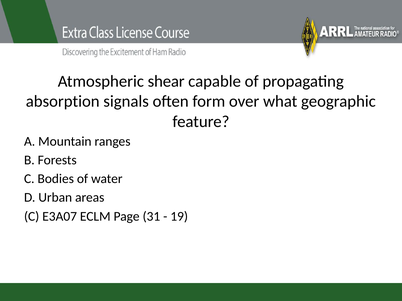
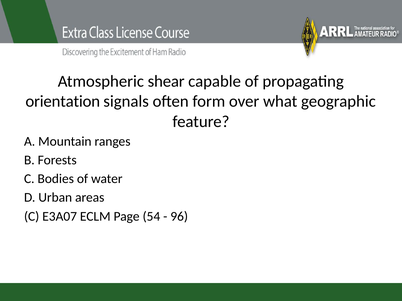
absorption: absorption -> orientation
31: 31 -> 54
19: 19 -> 96
